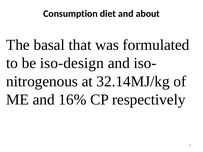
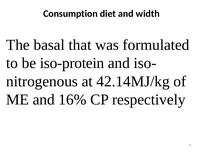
about: about -> width
iso-design: iso-design -> iso-protein
32.14MJ/kg: 32.14MJ/kg -> 42.14MJ/kg
